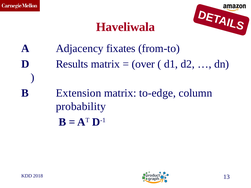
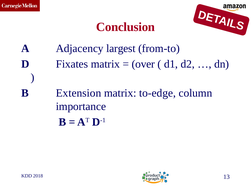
Haveliwala: Haveliwala -> Conclusion
fixates: fixates -> largest
Results: Results -> Fixates
probability: probability -> importance
